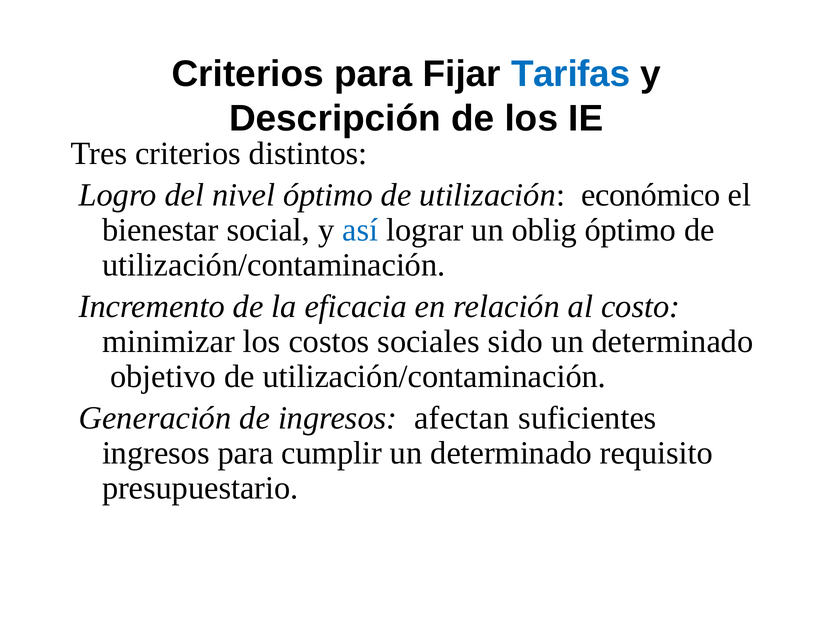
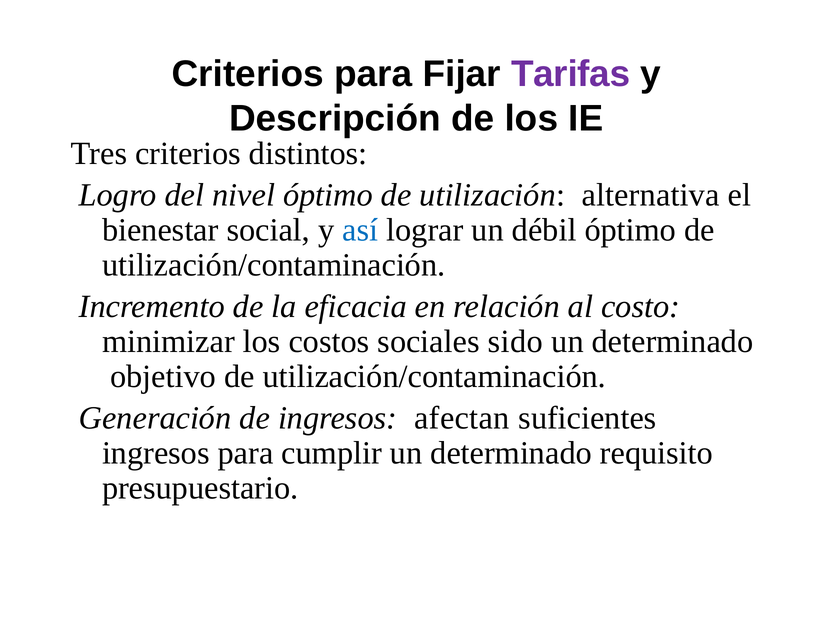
Tarifas colour: blue -> purple
económico: económico -> alternativa
oblig: oblig -> débil
